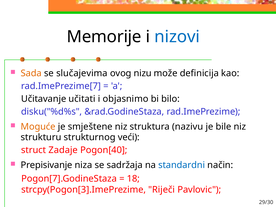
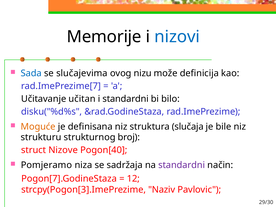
Sada colour: orange -> blue
učitati: učitati -> učitan
i objasnimo: objasnimo -> standardni
smještene: smještene -> definisana
nazivu: nazivu -> slučaja
veći: veći -> broj
Zadaje: Zadaje -> Nizove
Prepisivanje: Prepisivanje -> Pomjeramo
standardni at (182, 165) colour: blue -> purple
18: 18 -> 12
Riječi: Riječi -> Naziv
